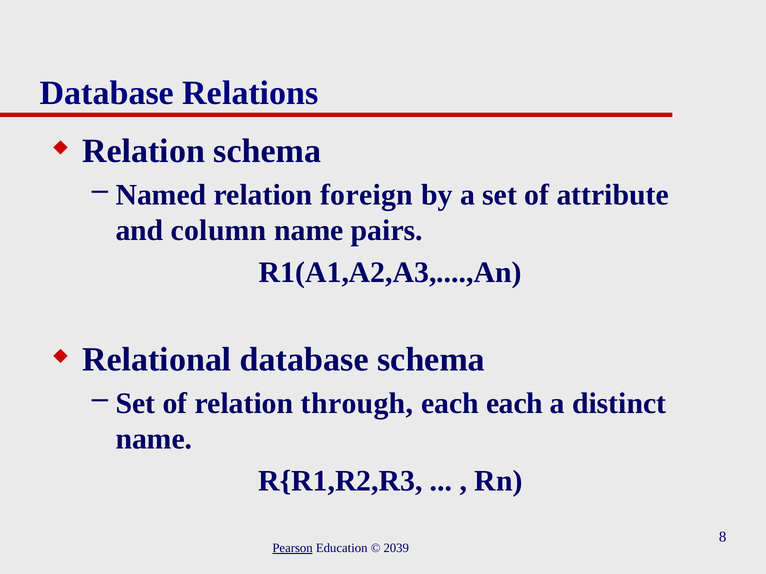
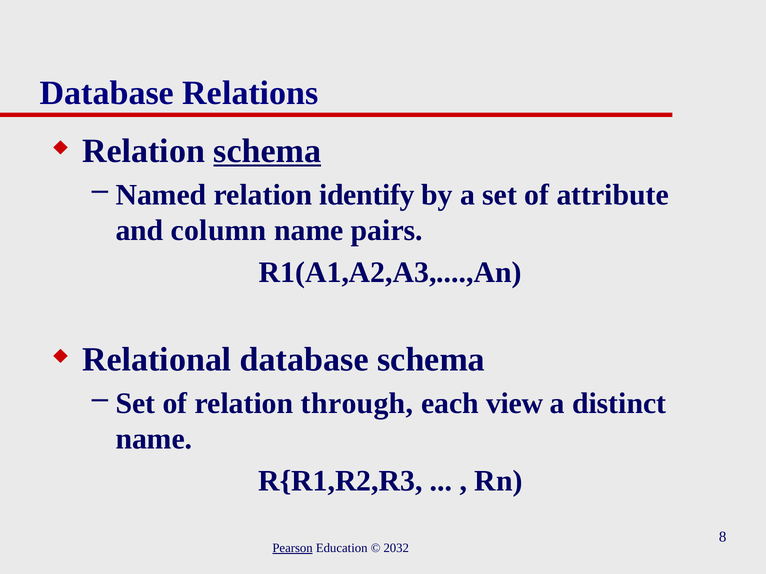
schema at (267, 151) underline: none -> present
foreign: foreign -> identify
each each: each -> view
2039: 2039 -> 2032
